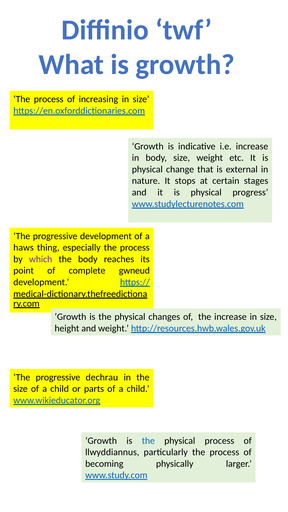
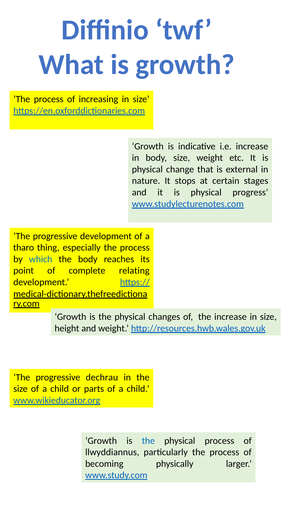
haws: haws -> tharo
which colour: purple -> blue
gwneud: gwneud -> relating
